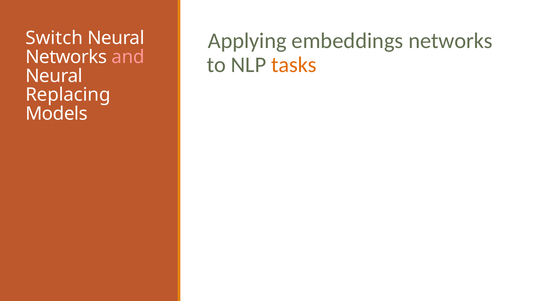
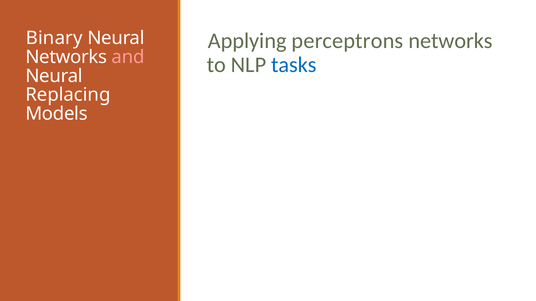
embeddings: embeddings -> perceptrons
Switch: Switch -> Binary
tasks colour: orange -> blue
